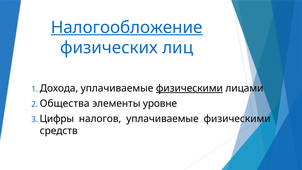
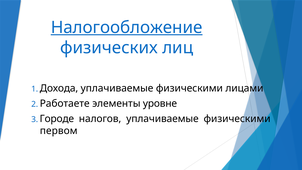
физическими at (189, 88) underline: present -> none
Общества: Общества -> Работаете
Цифры: Цифры -> Городе
средств: средств -> первом
